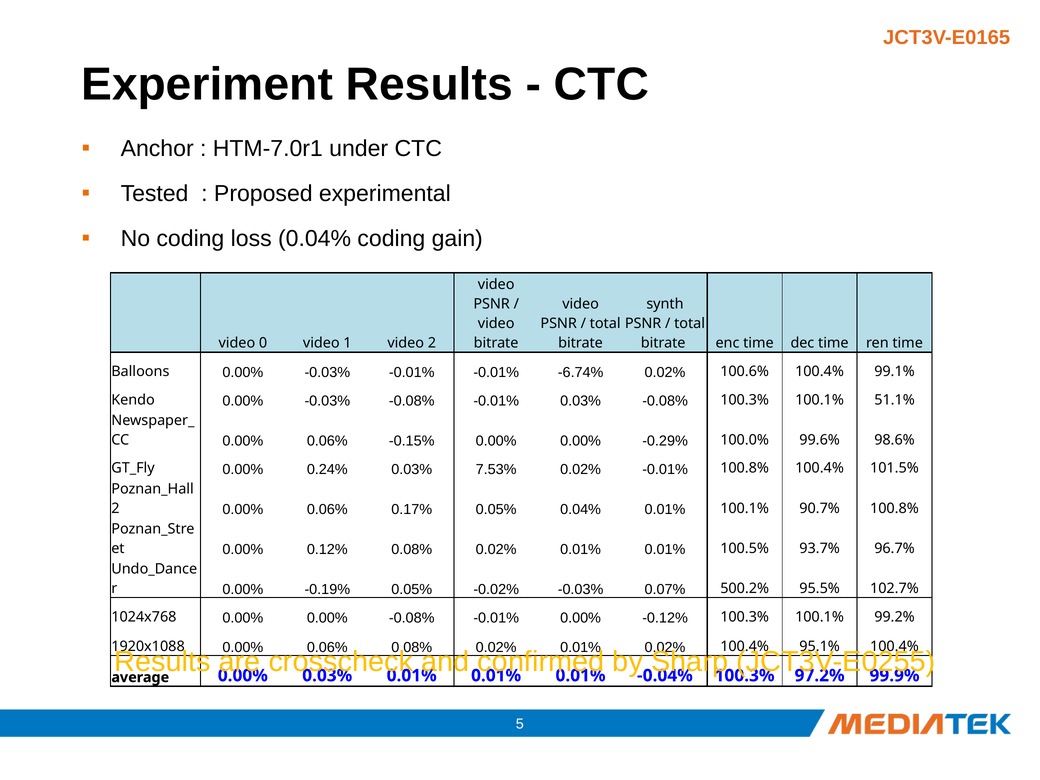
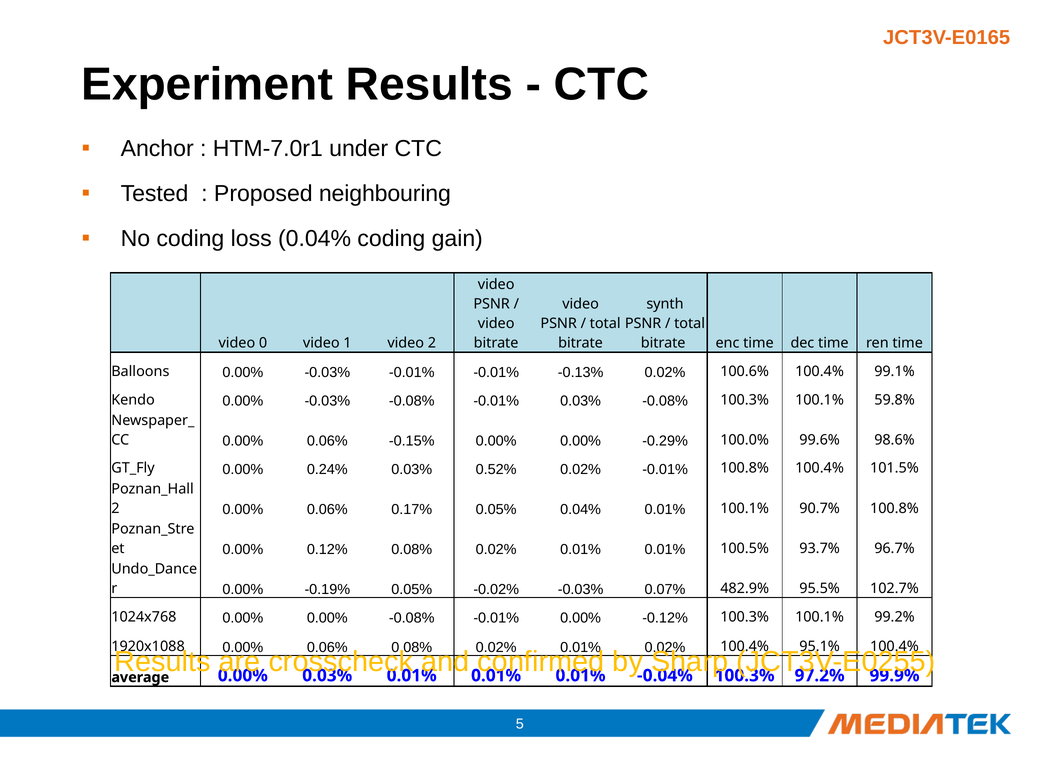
experimental: experimental -> neighbouring
-6.74%: -6.74% -> -0.13%
51.1%: 51.1% -> 59.8%
7.53%: 7.53% -> 0.52%
500.2%: 500.2% -> 482.9%
